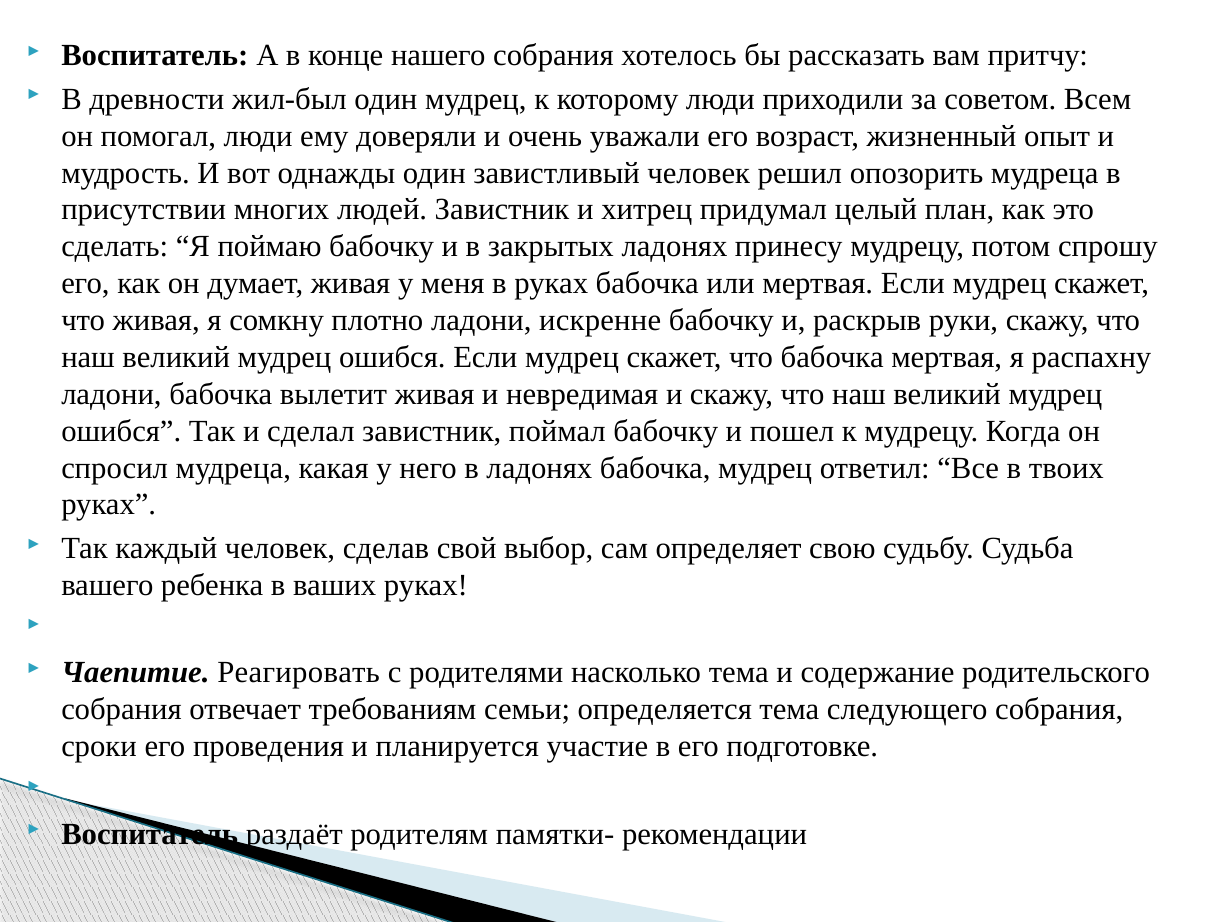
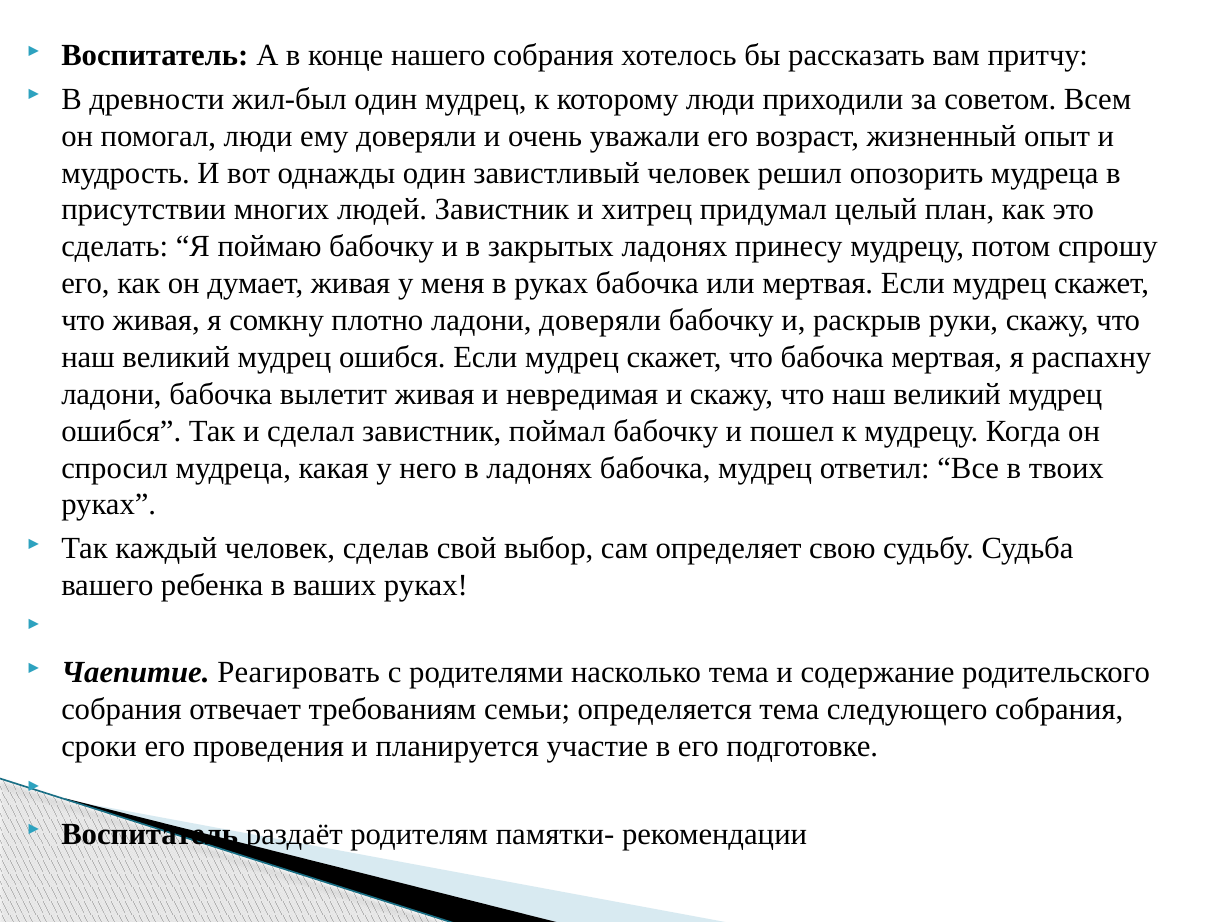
ладони искренне: искренне -> доверяли
